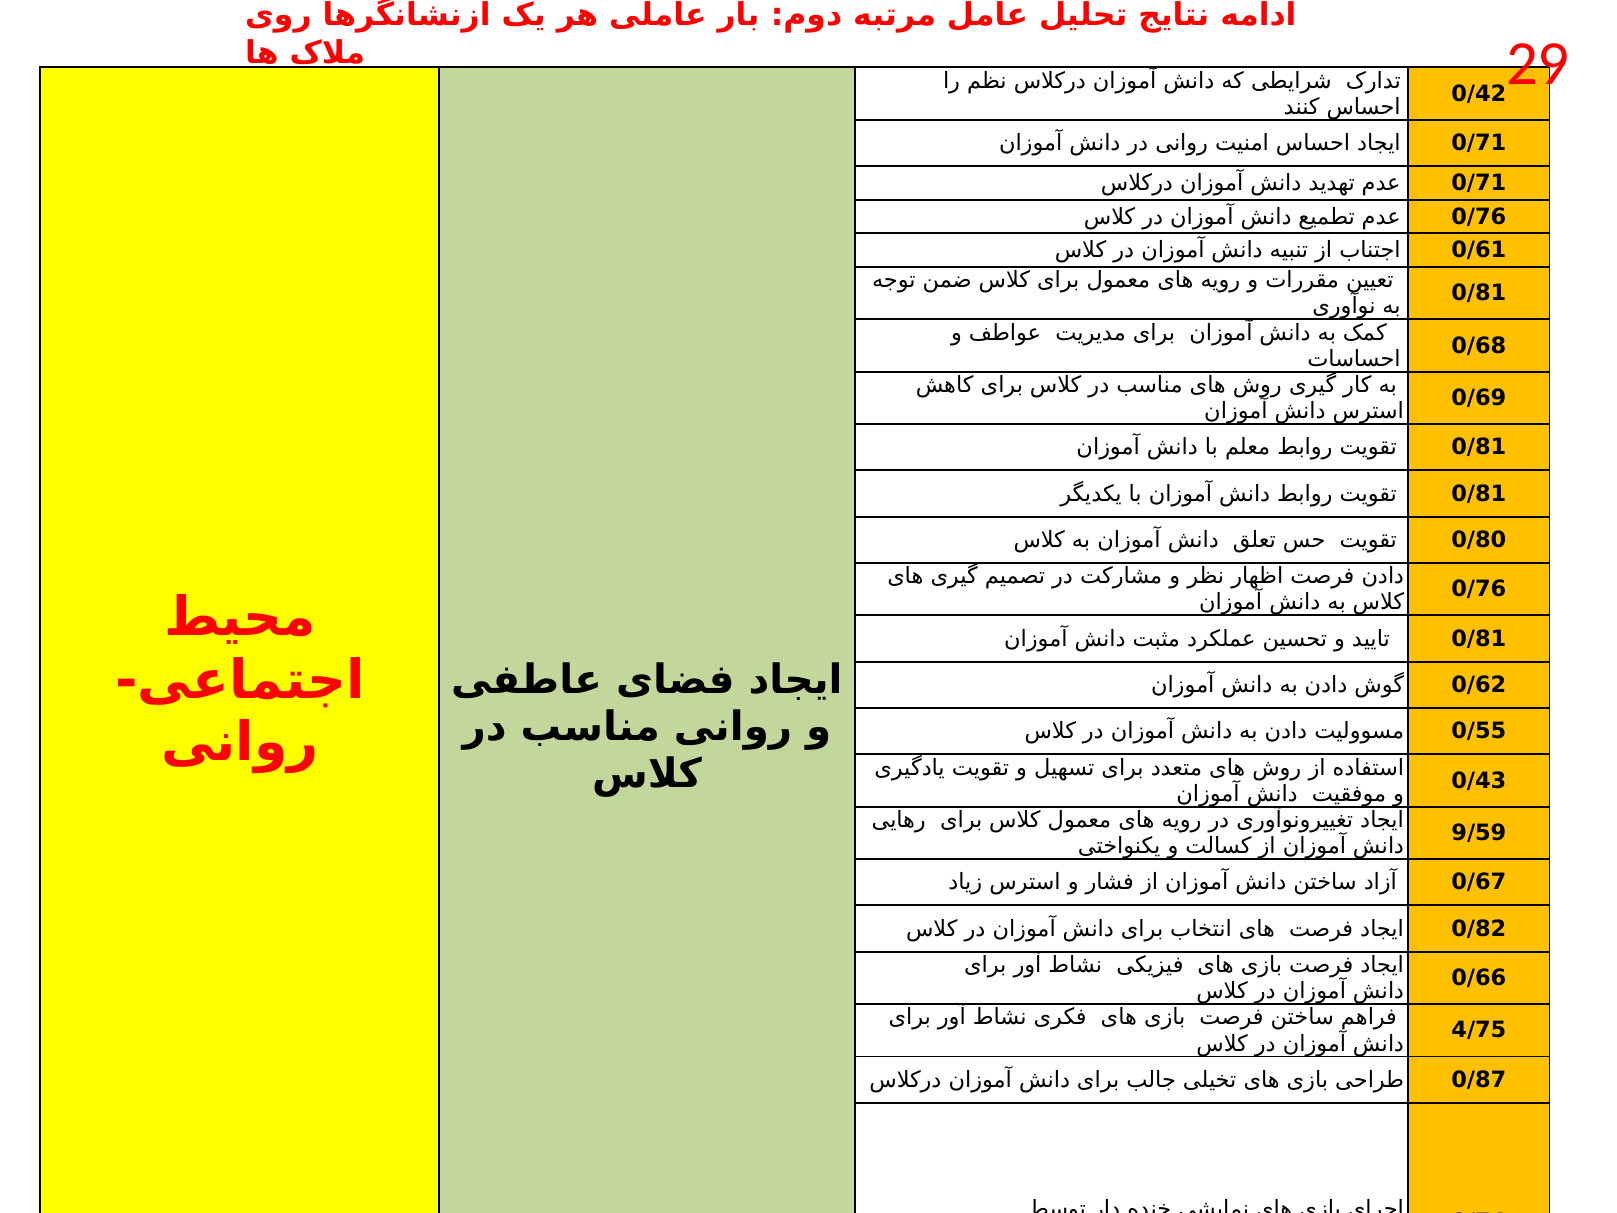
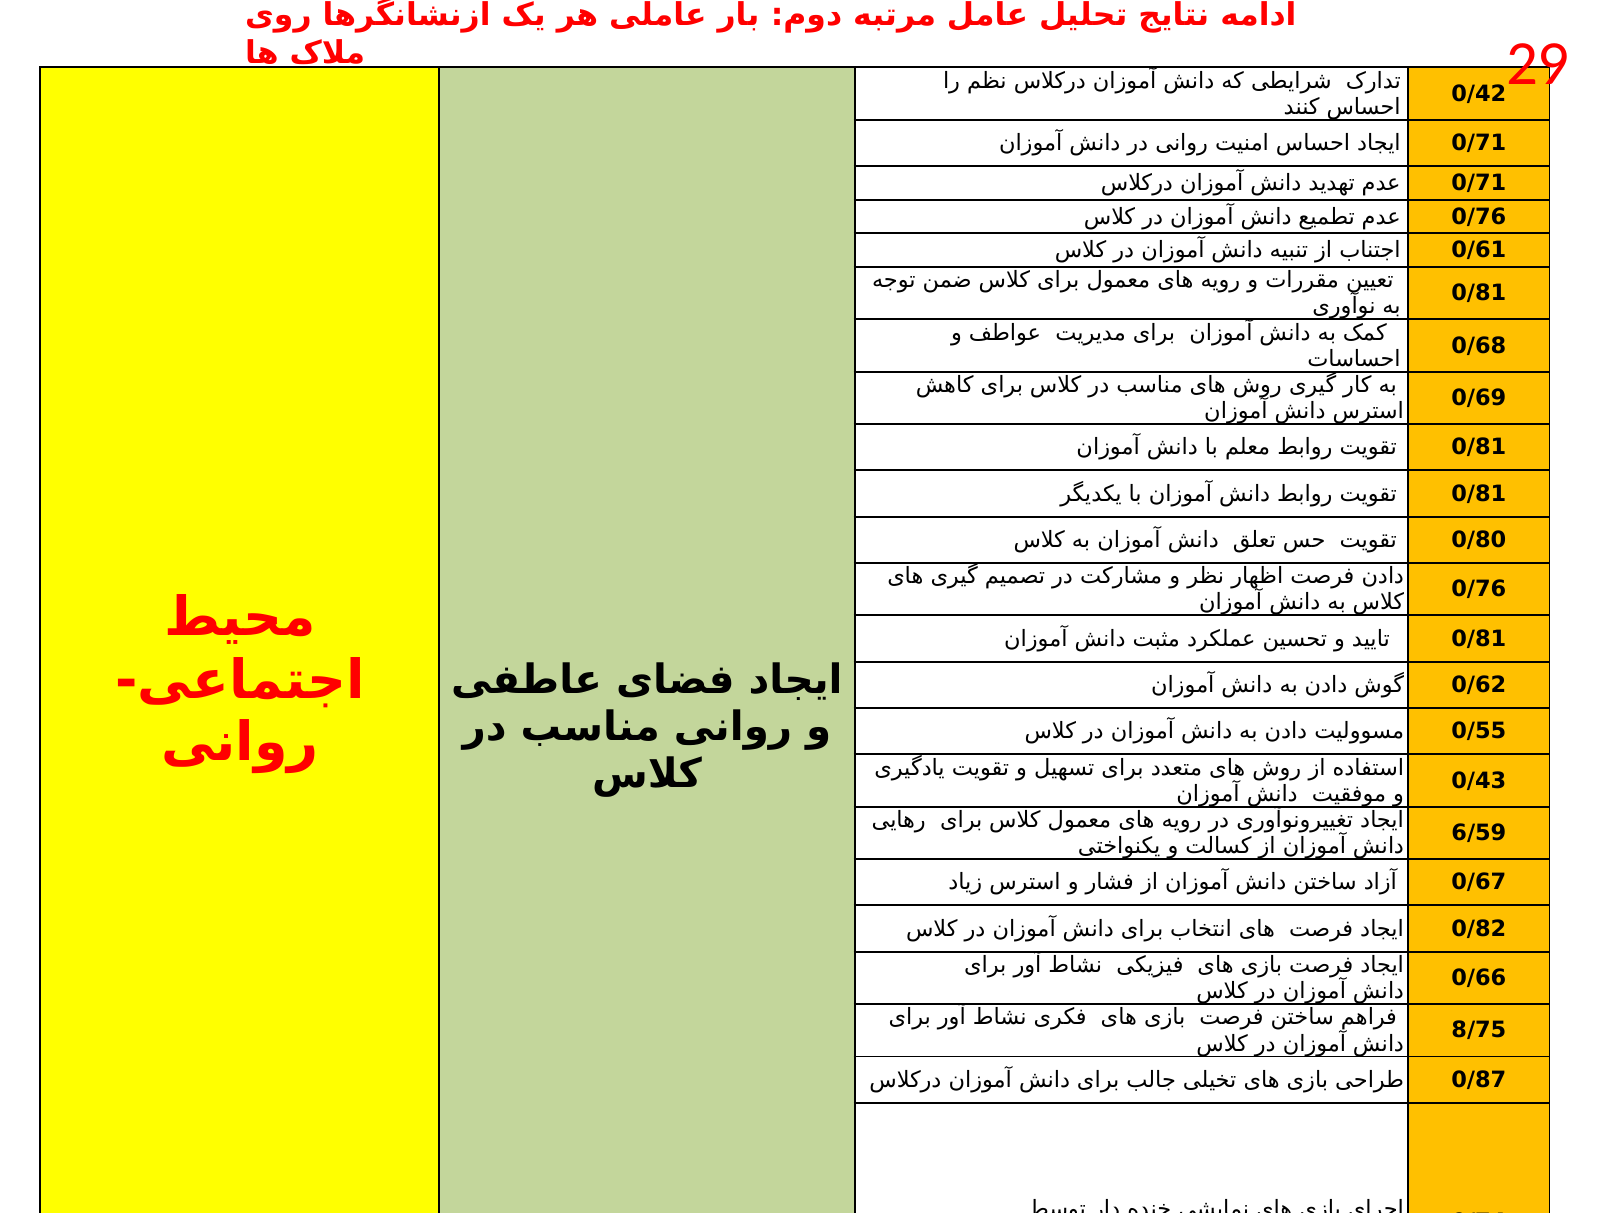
9/59: 9/59 -> 6/59
4/75: 4/75 -> 8/75
